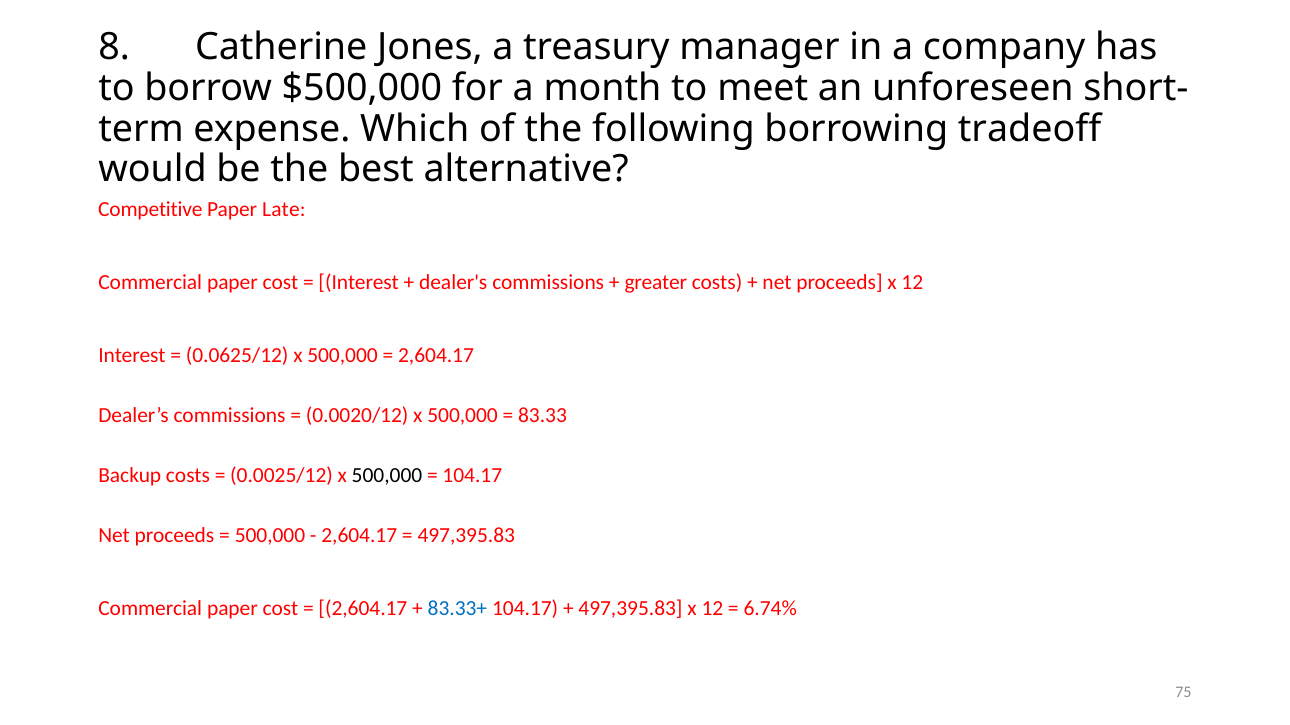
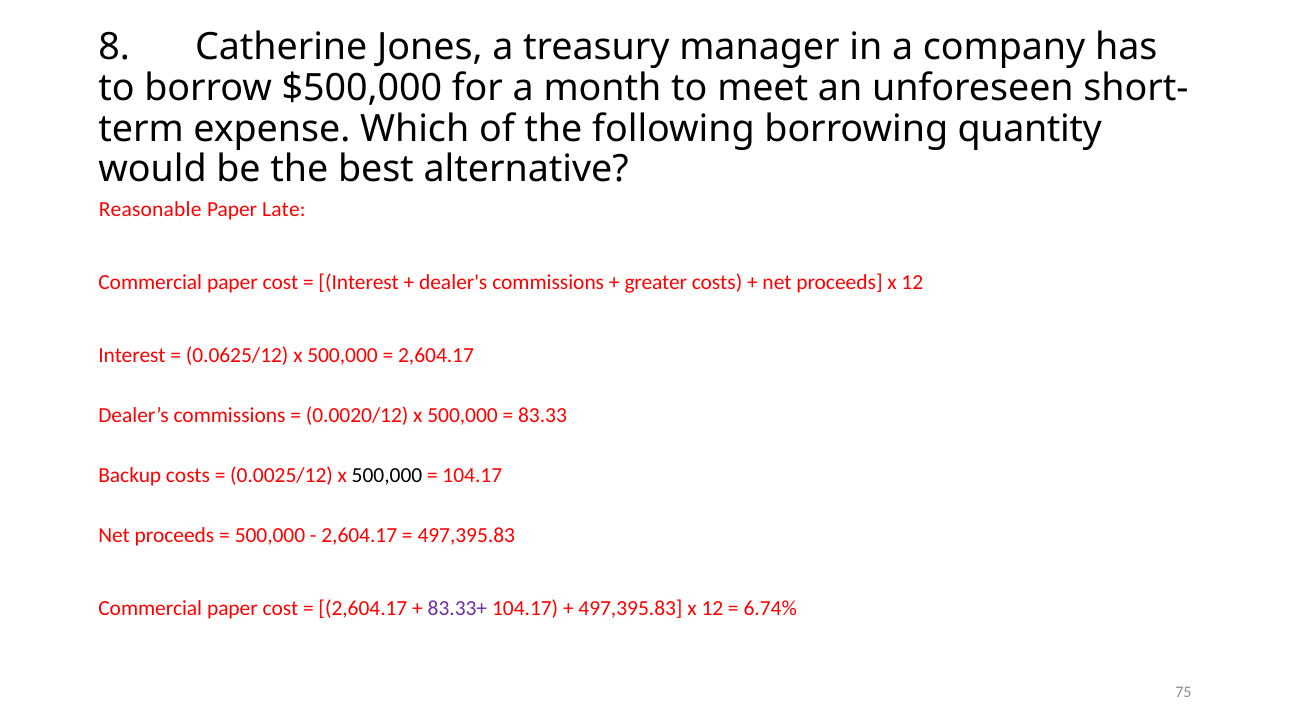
tradeoff: tradeoff -> quantity
Competitive: Competitive -> Reasonable
83.33+ colour: blue -> purple
